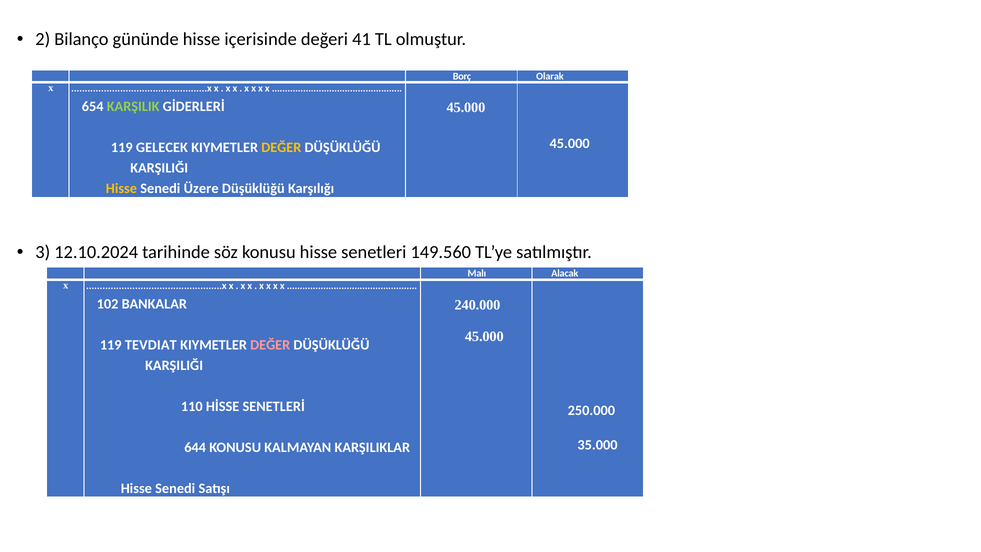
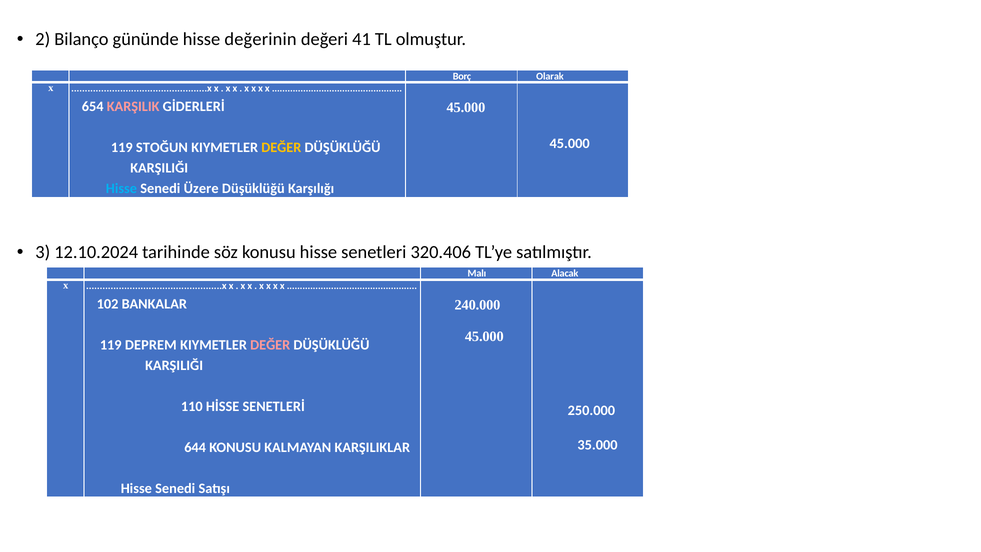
içerisinde: içerisinde -> değerinin
KARŞILIK colour: light green -> pink
GELECEK: GELECEK -> STOĞUN
Hisse at (121, 189) colour: yellow -> light blue
149.560: 149.560 -> 320.406
TEVDIAT: TEVDIAT -> DEPREM
